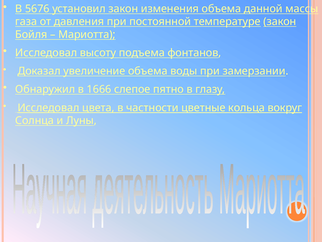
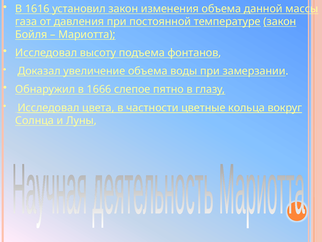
5676: 5676 -> 1616
